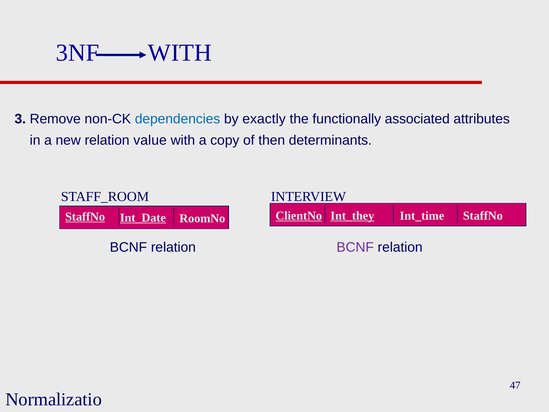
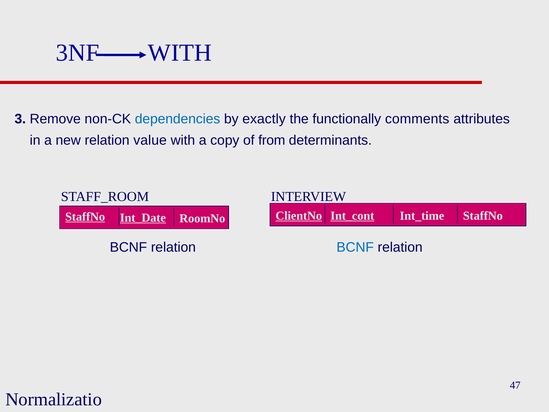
associated: associated -> comments
then: then -> from
Int_they: Int_they -> Int_cont
BCNF at (355, 247) colour: purple -> blue
